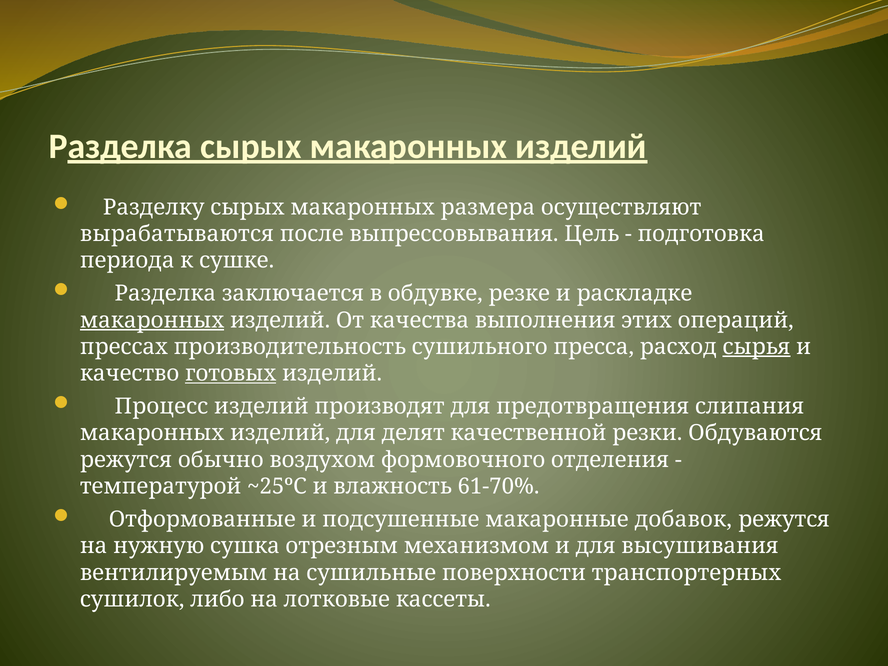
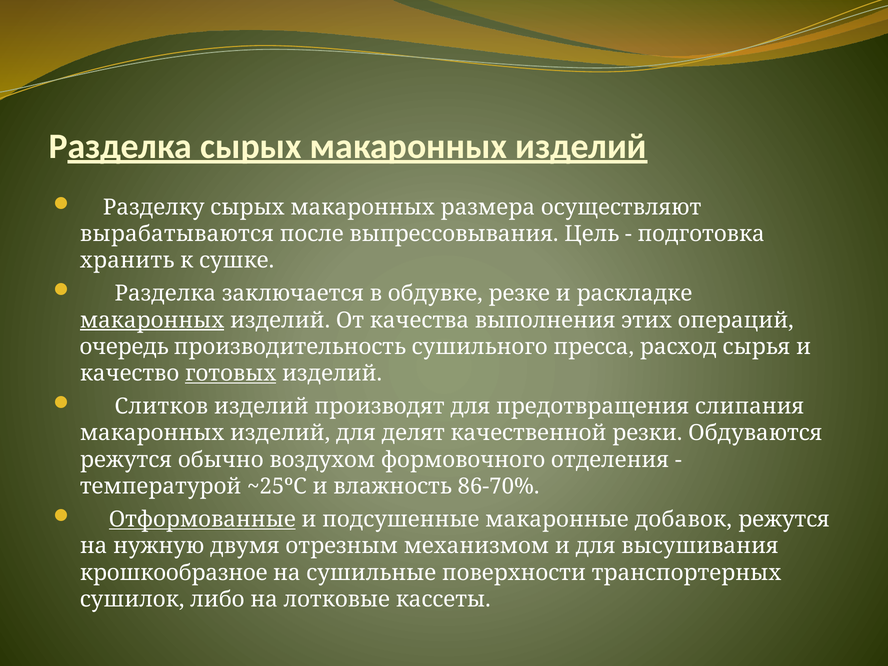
периода: периода -> хранить
прессах: прессах -> очередь
сырья underline: present -> none
Процесс: Процесс -> Слитков
61-70%: 61-70% -> 86-70%
Отформованные underline: none -> present
сушка: сушка -> двумя
вентилируемым: вентилируемым -> крошкообразное
